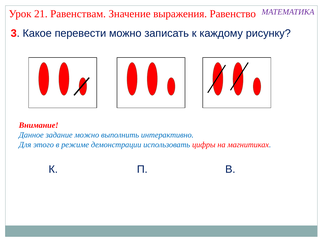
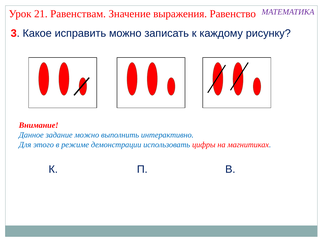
перевести: перевести -> исправить
